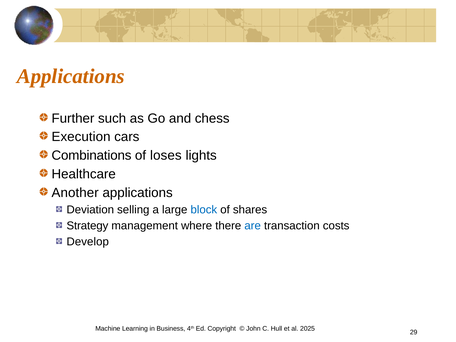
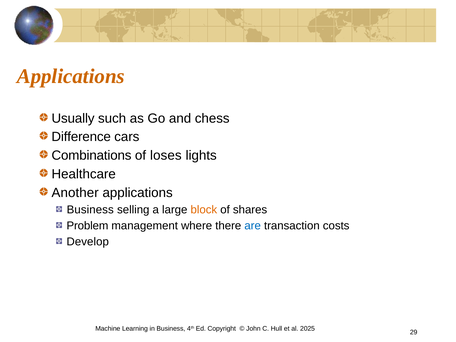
Further: Further -> Usually
Execution: Execution -> Difference
Deviation at (90, 210): Deviation -> Business
block colour: blue -> orange
Strategy: Strategy -> Problem
